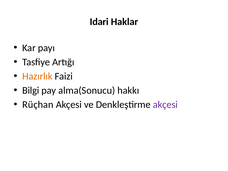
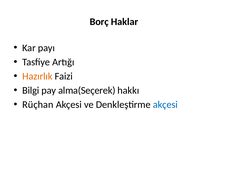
Idari: Idari -> Borç
alma(Sonucu: alma(Sonucu -> alma(Seçerek
akçesi at (165, 105) colour: purple -> blue
